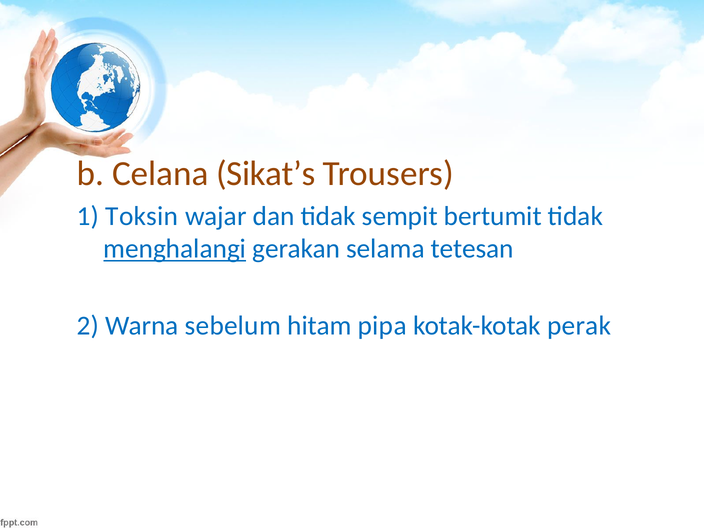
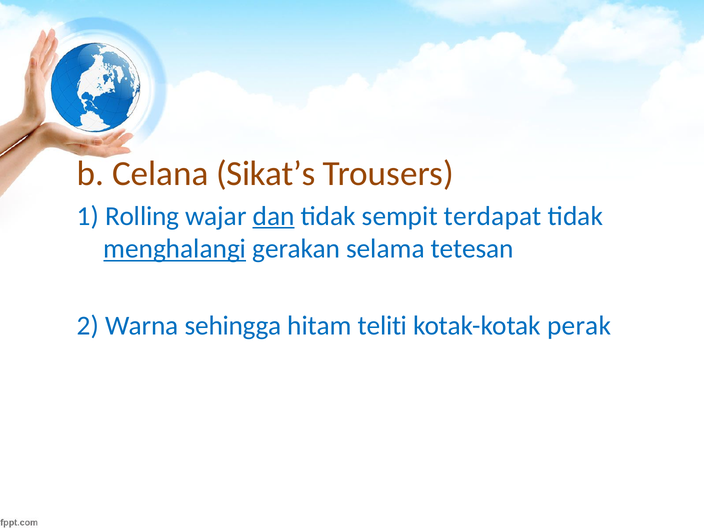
Toksin: Toksin -> Rolling
dan underline: none -> present
bertumit: bertumit -> terdapat
sebelum: sebelum -> sehingga
pipa: pipa -> teliti
